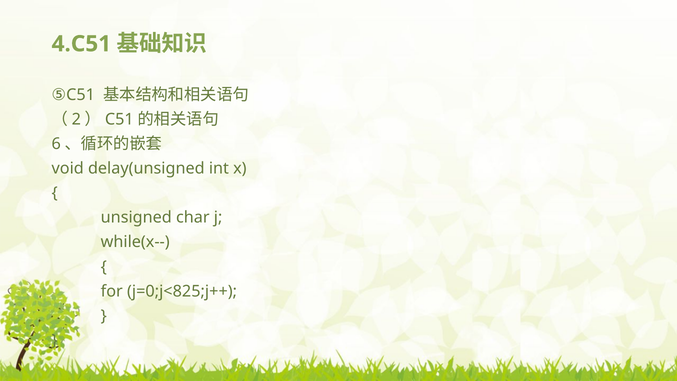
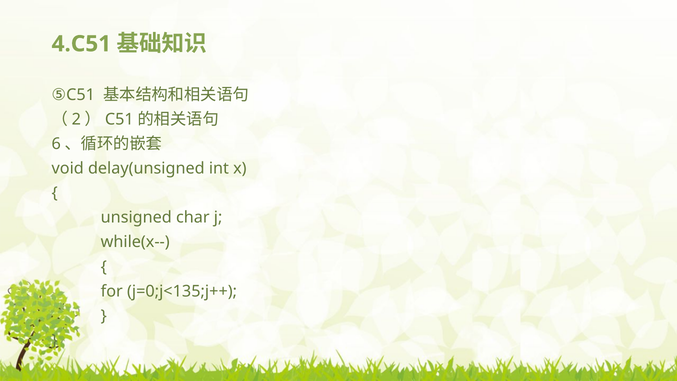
j=0;j<825;j++: j=0;j<825;j++ -> j=0;j<135;j++
